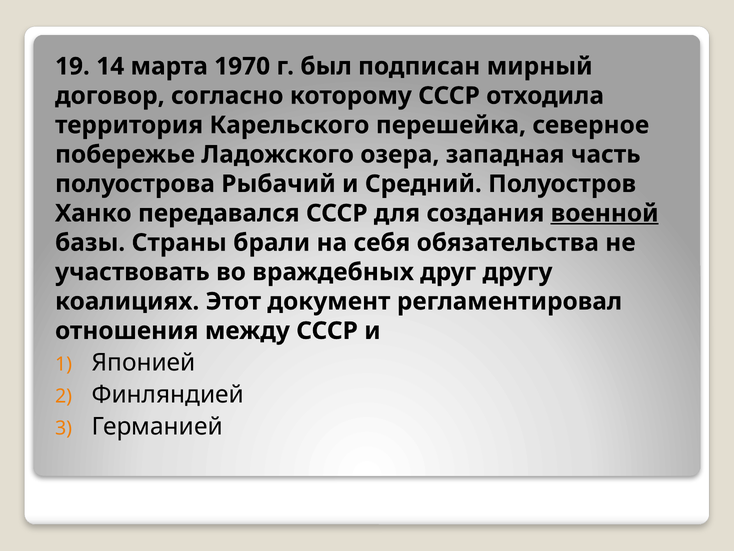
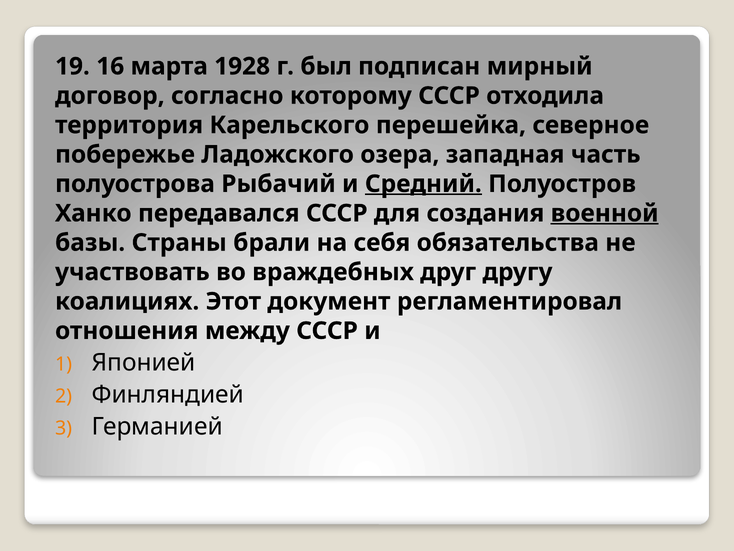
14: 14 -> 16
1970: 1970 -> 1928
Средний underline: none -> present
